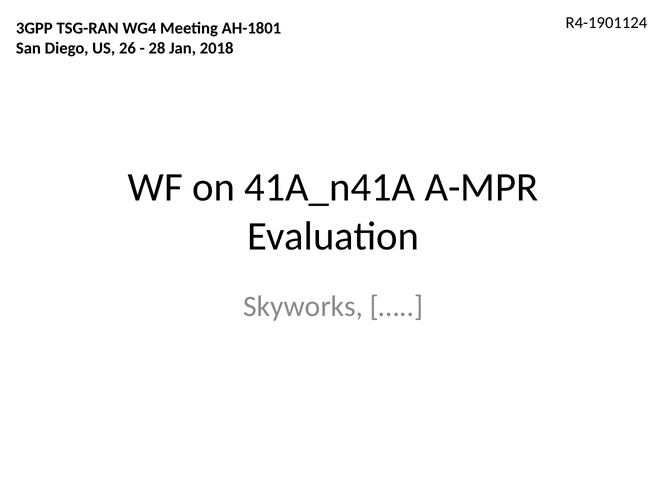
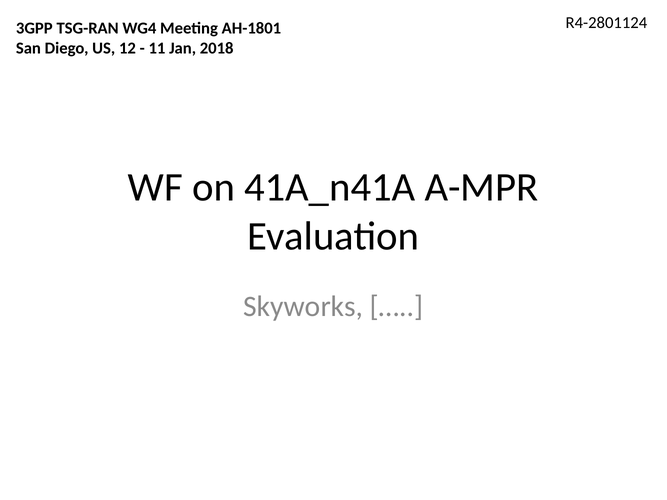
R4-1901124: R4-1901124 -> R4-2801124
26: 26 -> 12
28: 28 -> 11
